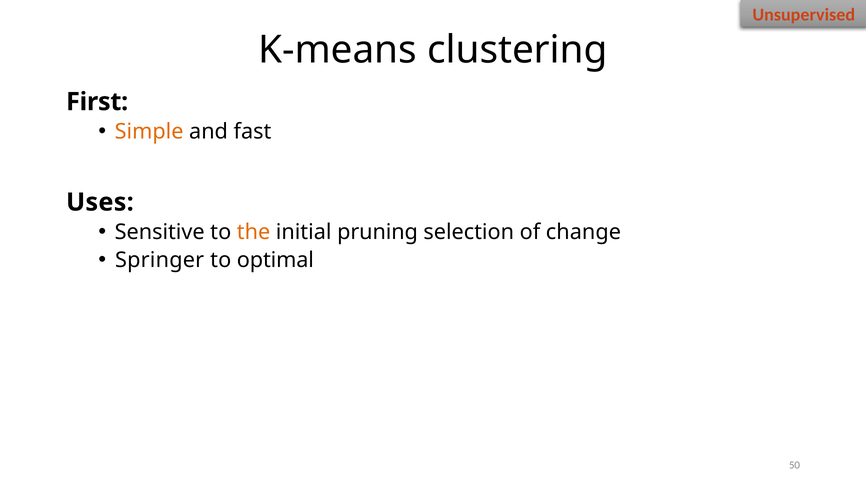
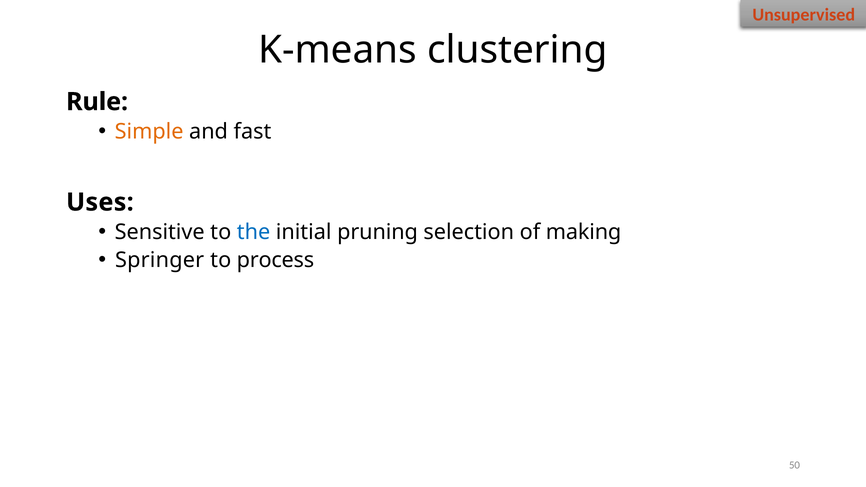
First: First -> Rule
the colour: orange -> blue
change: change -> making
optimal: optimal -> process
